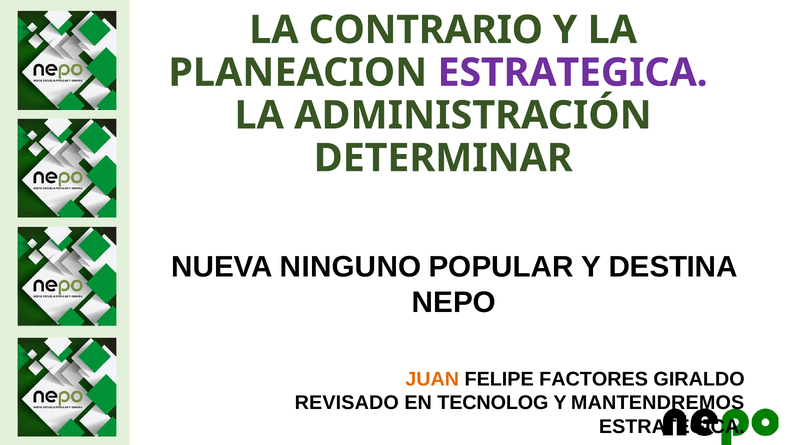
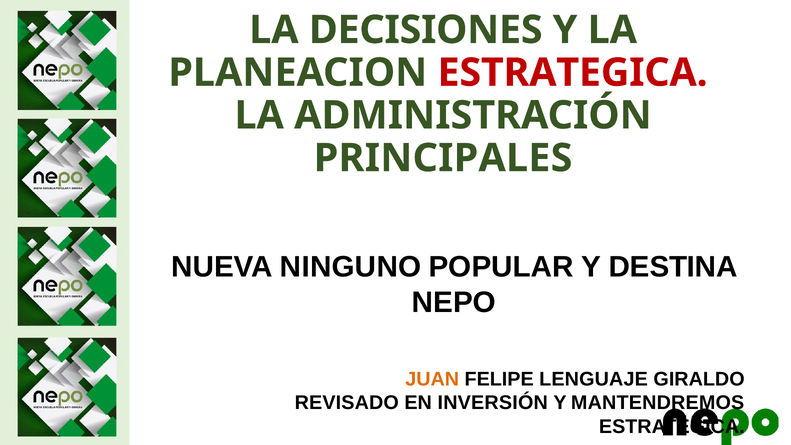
CONTRARIO: CONTRARIO -> DECISIONES
ESTRATEGICA colour: purple -> red
DETERMINAR: DETERMINAR -> PRINCIPALES
FACTORES: FACTORES -> LENGUAJE
TECNOLOG: TECNOLOG -> INVERSIÓN
